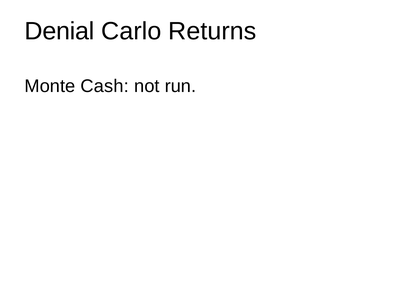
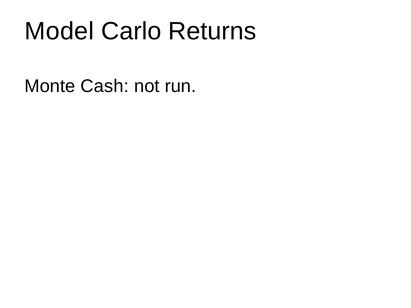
Denial: Denial -> Model
